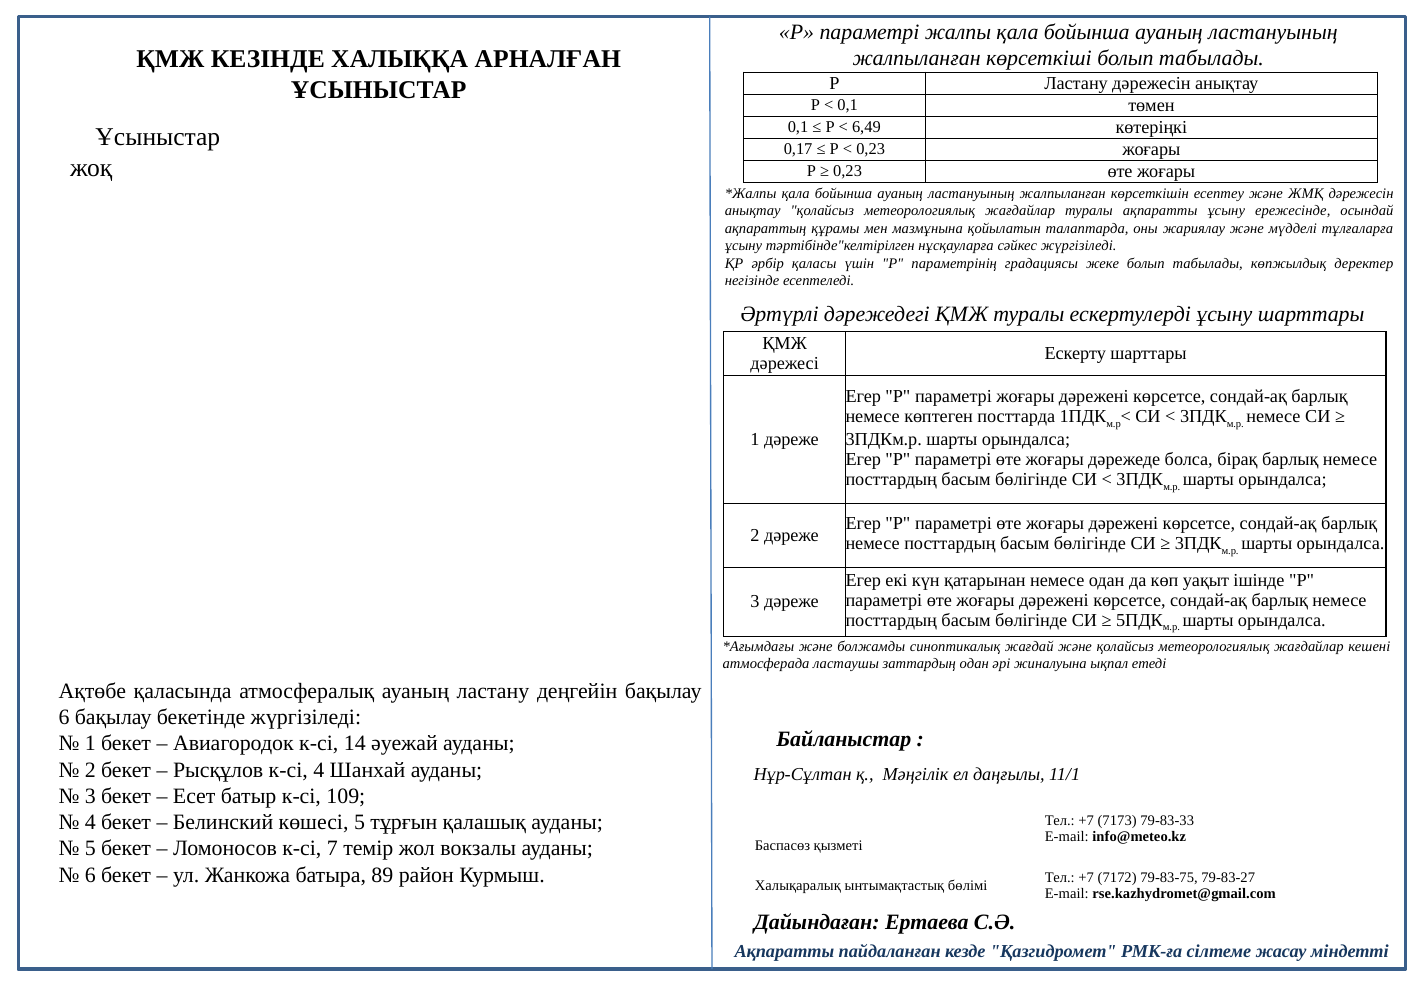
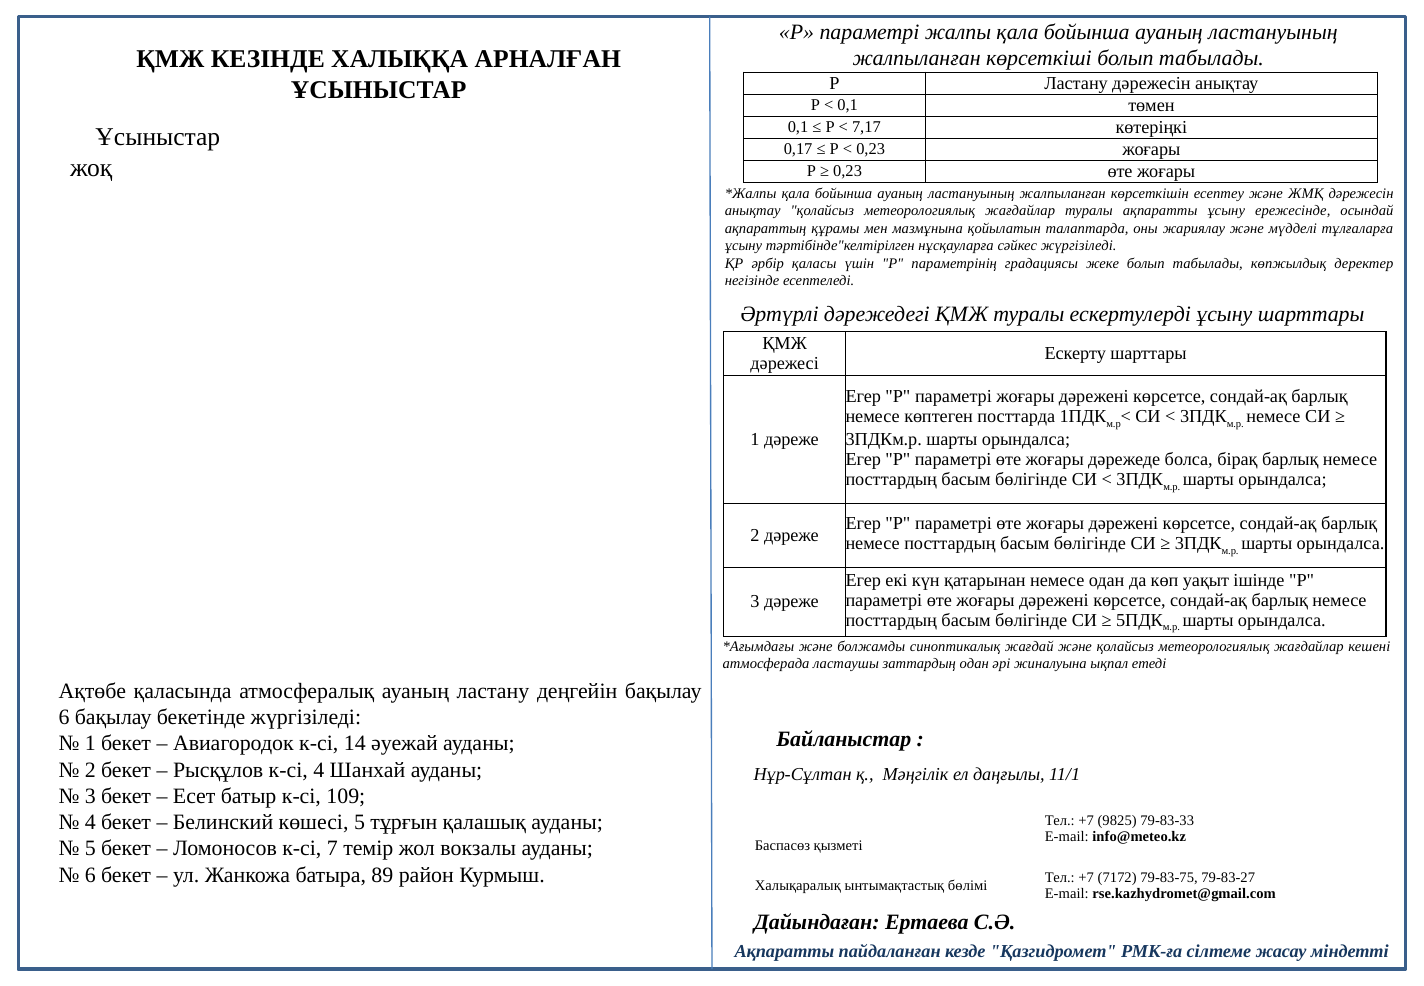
6,49: 6,49 -> 7,17
7173: 7173 -> 9825
